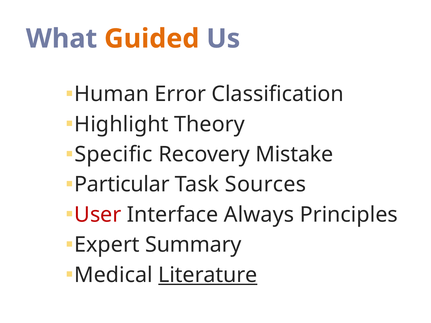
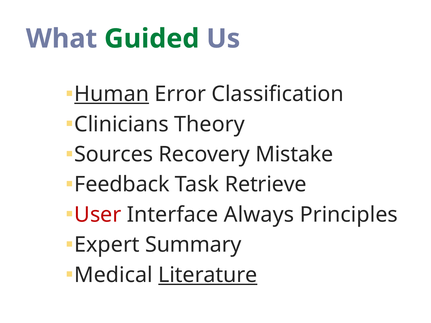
Guided colour: orange -> green
Human underline: none -> present
Highlight: Highlight -> Clinicians
Specific: Specific -> Sources
Particular: Particular -> Feedback
Sources: Sources -> Retrieve
